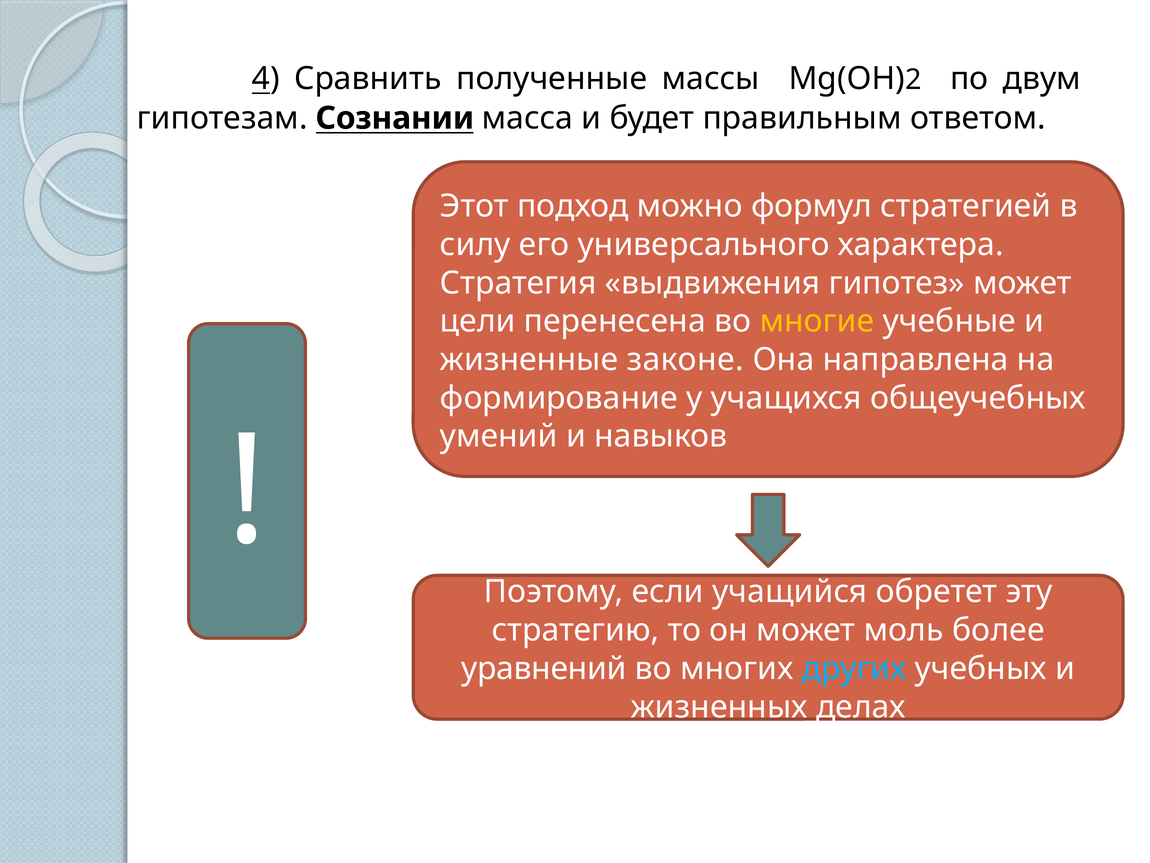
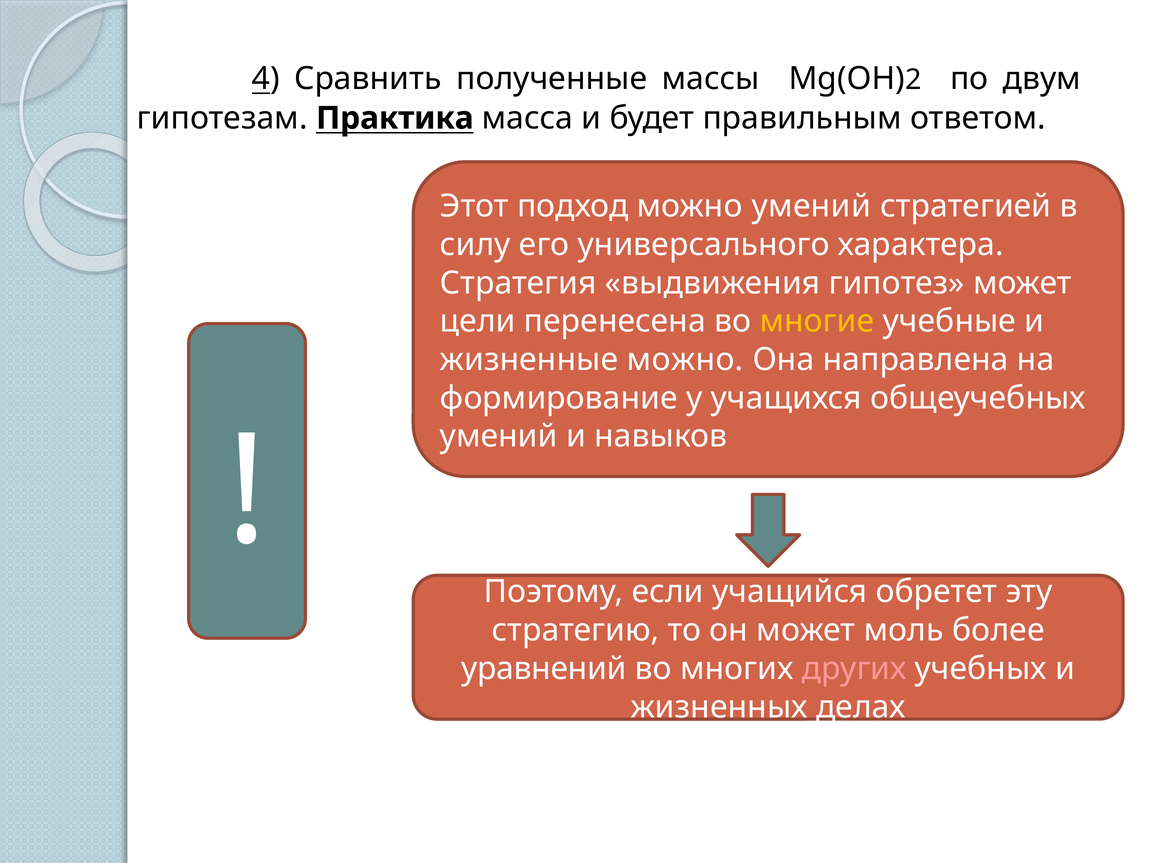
Сознании: Сознании -> Практика
можно формул: формул -> умений
жизненные законе: законе -> можно
других colour: light blue -> pink
